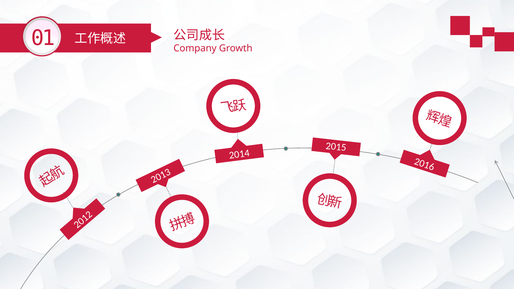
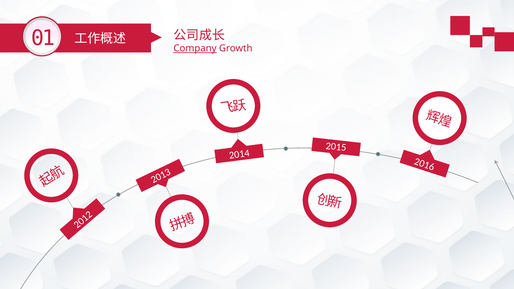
Company underline: none -> present
